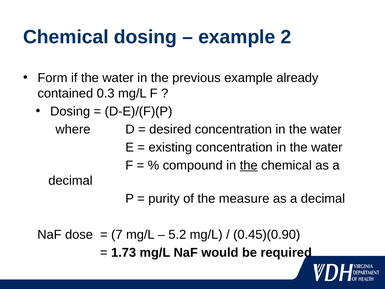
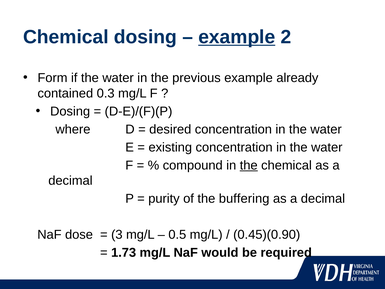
example at (237, 37) underline: none -> present
measure: measure -> buffering
7: 7 -> 3
5.2: 5.2 -> 0.5
